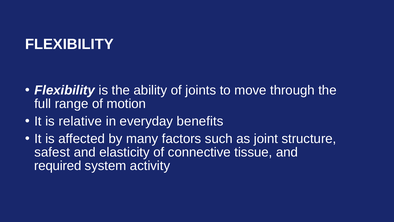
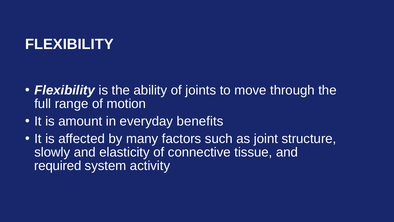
relative: relative -> amount
safest: safest -> slowly
